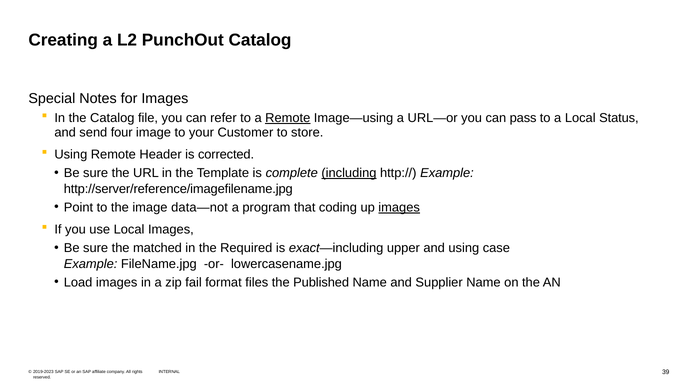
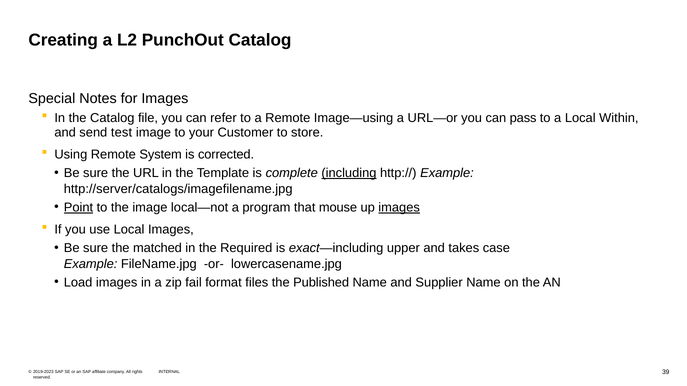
Remote at (288, 118) underline: present -> none
Status: Status -> Within
four: four -> test
Header: Header -> System
http://server/reference/imagefilename.jpg: http://server/reference/imagefilename.jpg -> http://server/catalogs/imagefilename.jpg
Point underline: none -> present
data—not: data—not -> local—not
coding: coding -> mouse
and using: using -> takes
